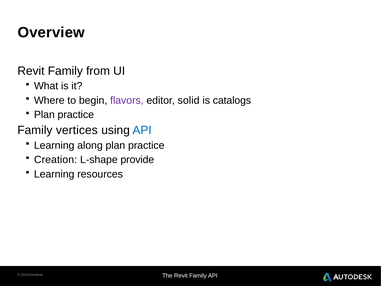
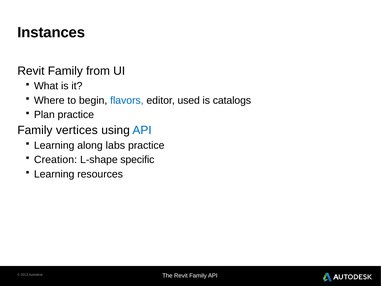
Overview: Overview -> Instances
flavors colour: purple -> blue
solid: solid -> used
along plan: plan -> labs
provide: provide -> specific
